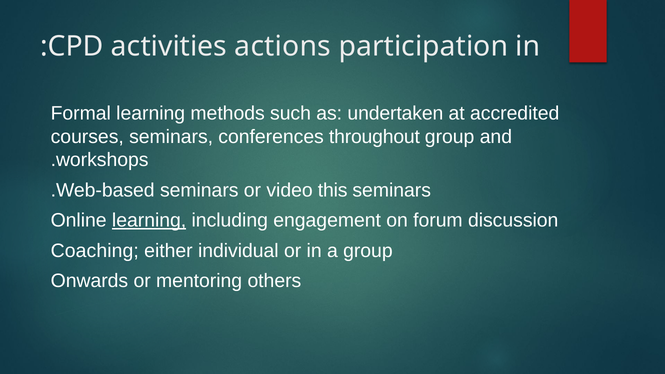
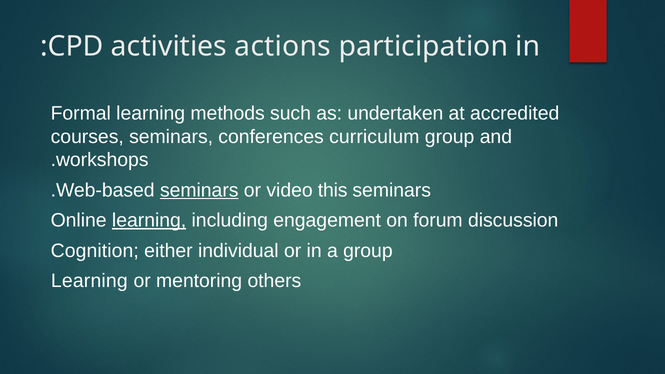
throughout: throughout -> curriculum
seminars at (199, 190) underline: none -> present
Coaching: Coaching -> Cognition
Onwards at (89, 281): Onwards -> Learning
